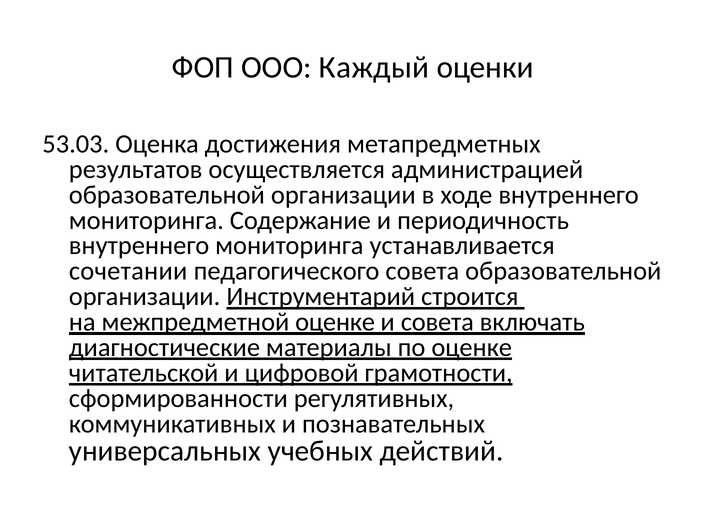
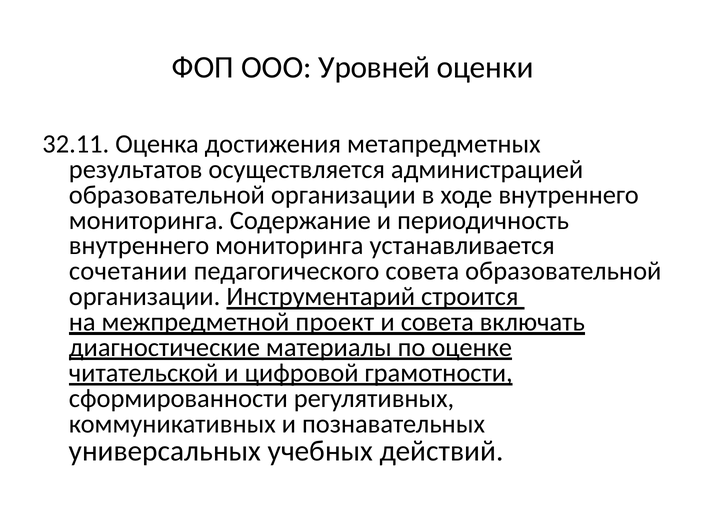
Каждый: Каждый -> Уровней
53.03: 53.03 -> 32.11
межпредметной оценке: оценке -> проект
